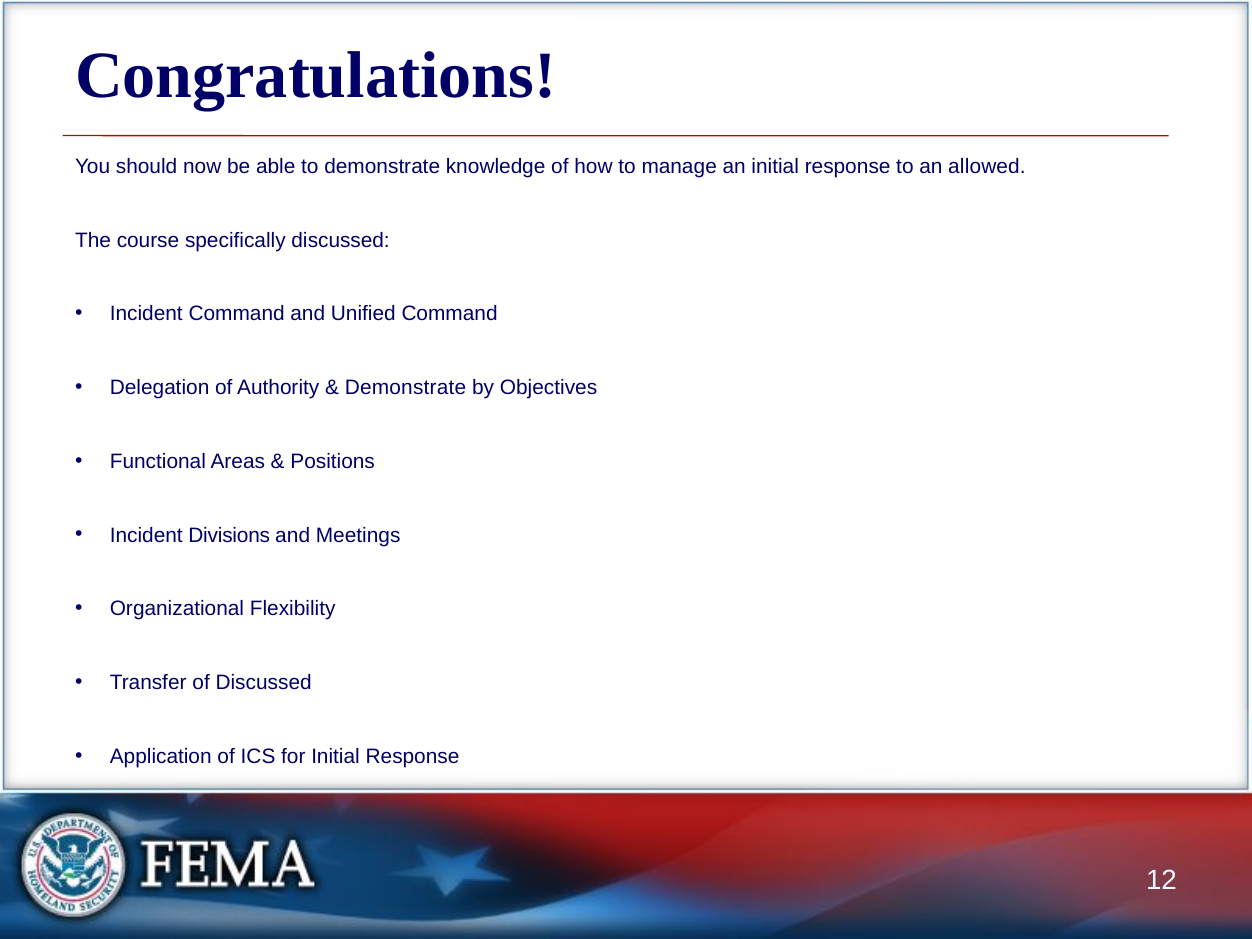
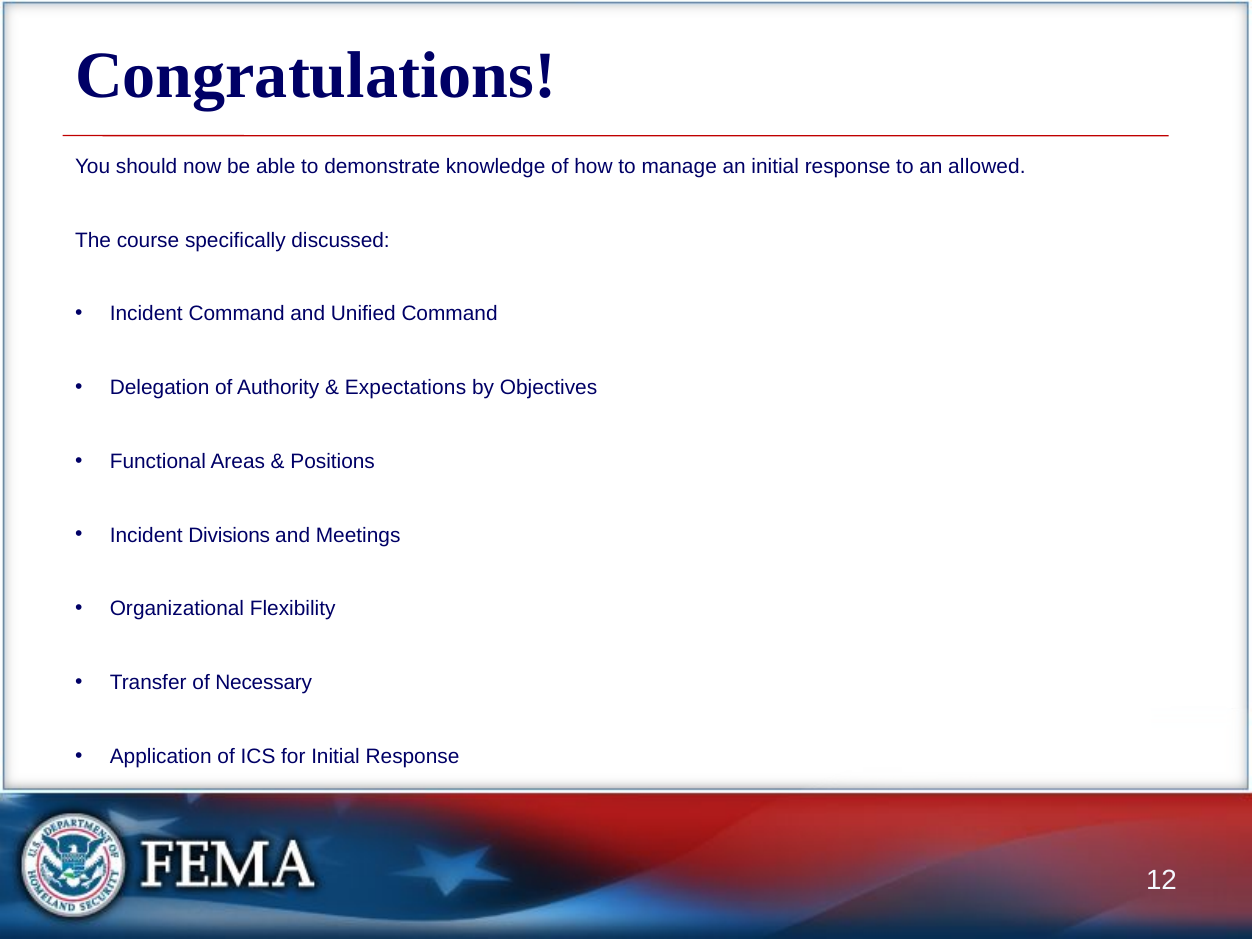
Demonstrate at (405, 388): Demonstrate -> Expectations
of Discussed: Discussed -> Necessary
